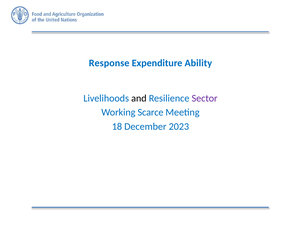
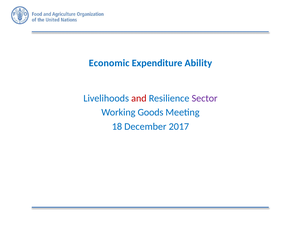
Response: Response -> Economic
and colour: black -> red
Scarce: Scarce -> Goods
2023: 2023 -> 2017
